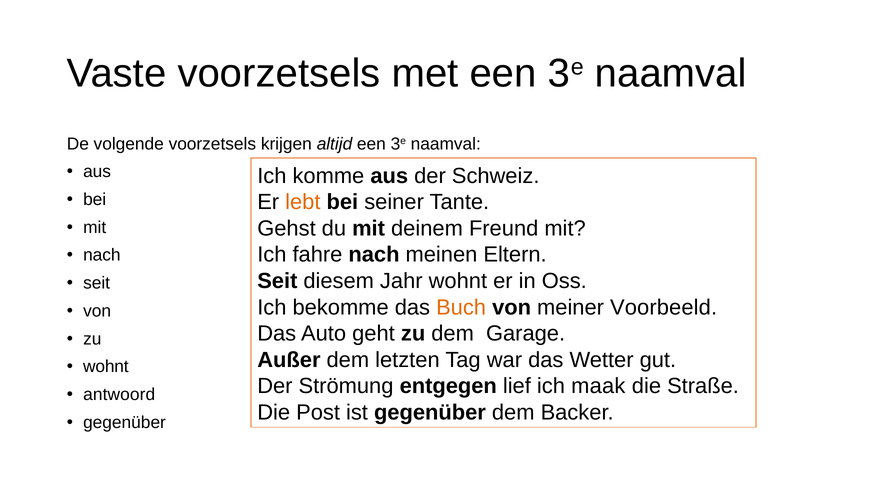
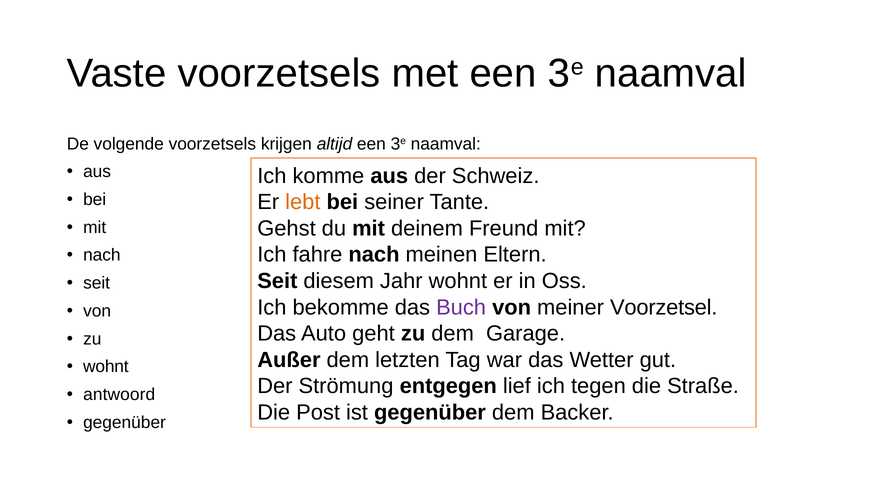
Buch colour: orange -> purple
Voorbeeld: Voorbeeld -> Voorzetsel
maak: maak -> tegen
